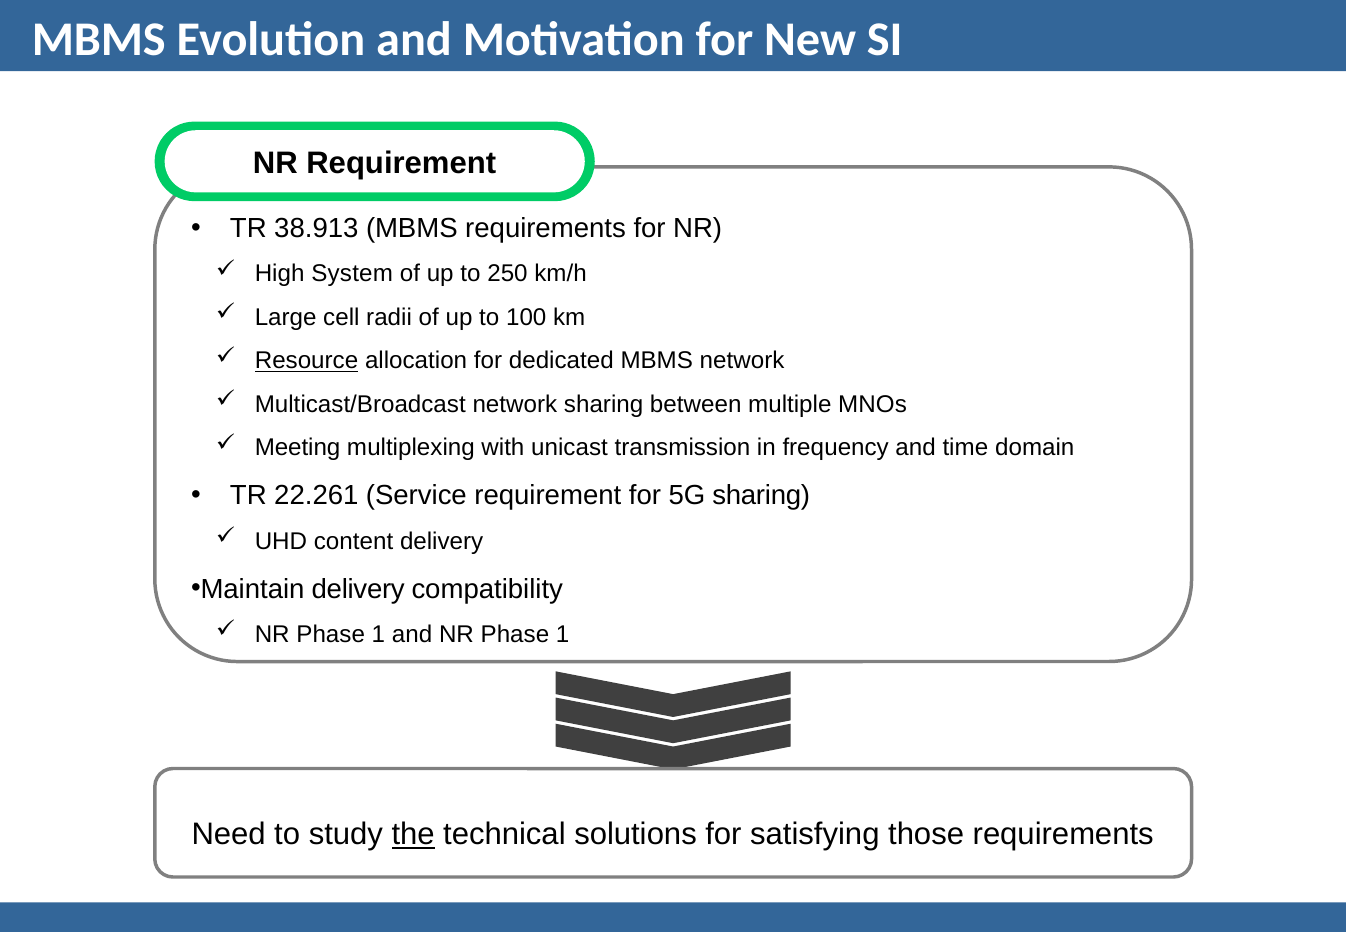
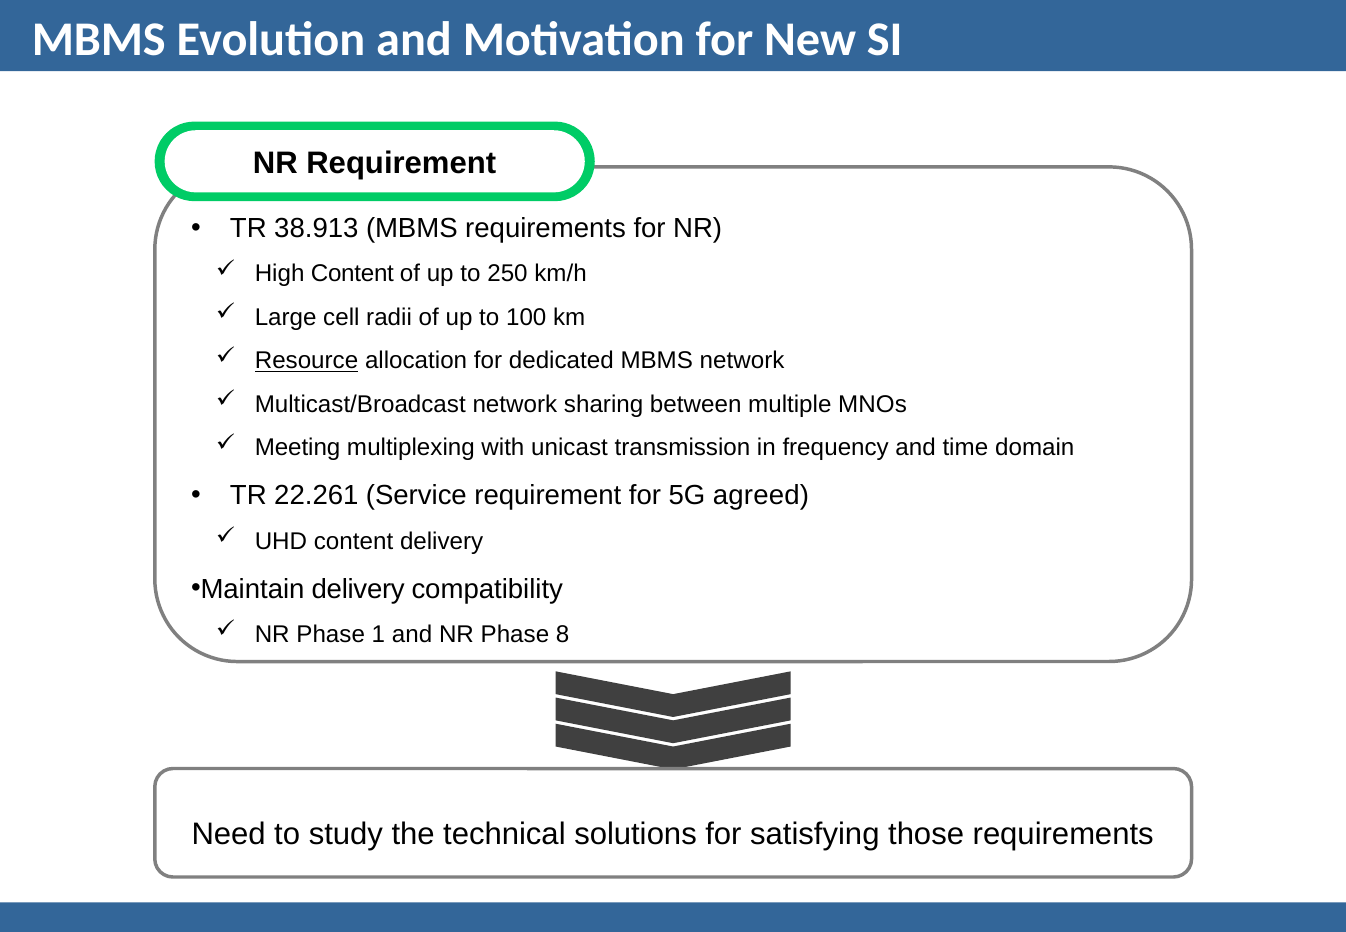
High System: System -> Content
5G sharing: sharing -> agreed
and NR Phase 1: 1 -> 8
the underline: present -> none
